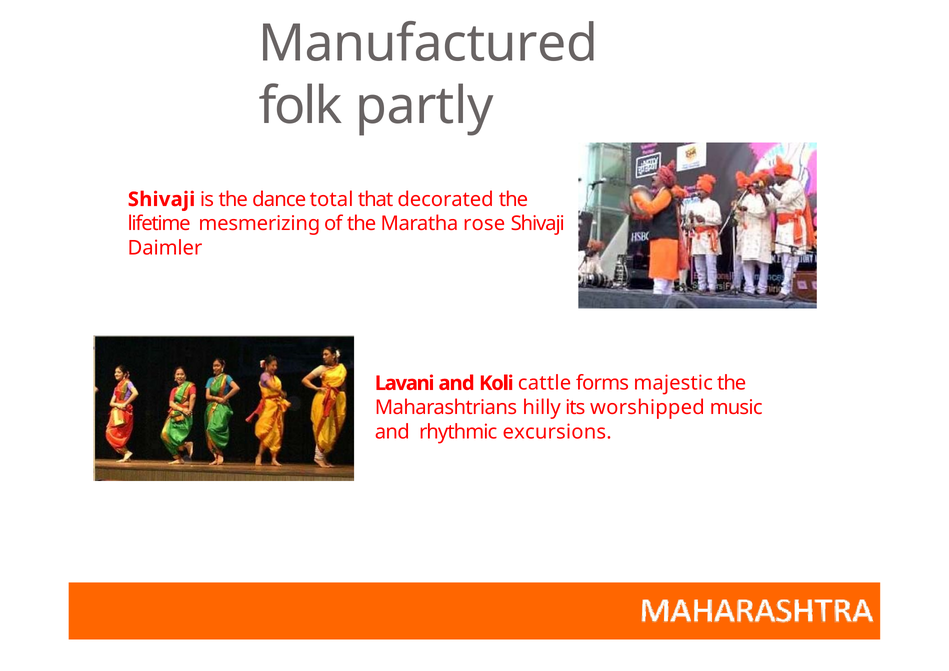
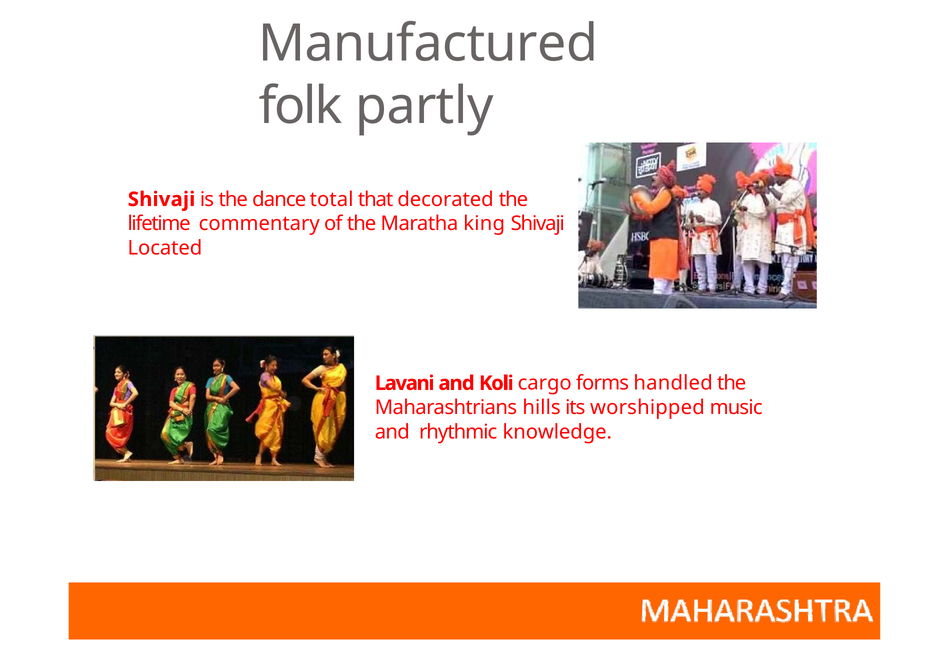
mesmerizing: mesmerizing -> commentary
rose: rose -> king
Daimler: Daimler -> Located
cattle: cattle -> cargo
majestic: majestic -> handled
hilly: hilly -> hills
excursions: excursions -> knowledge
